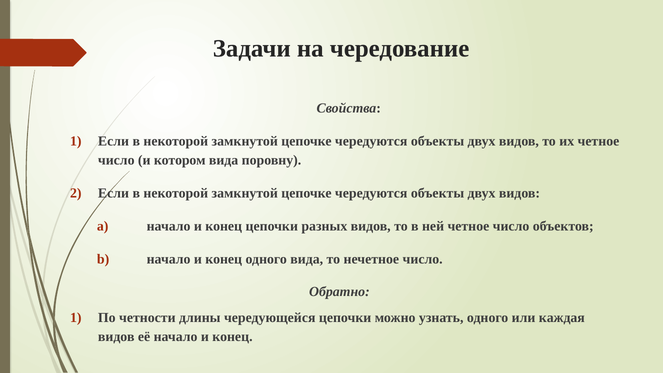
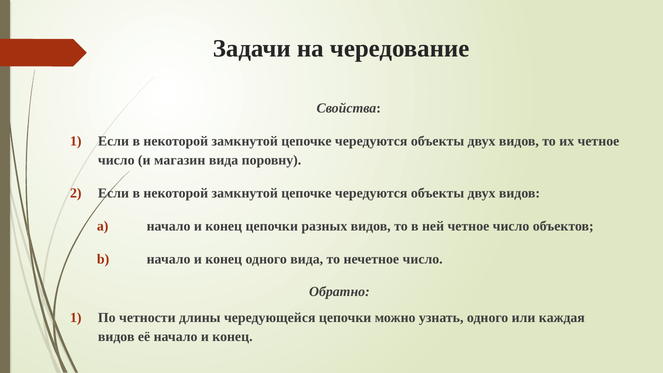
котором: котором -> магазин
